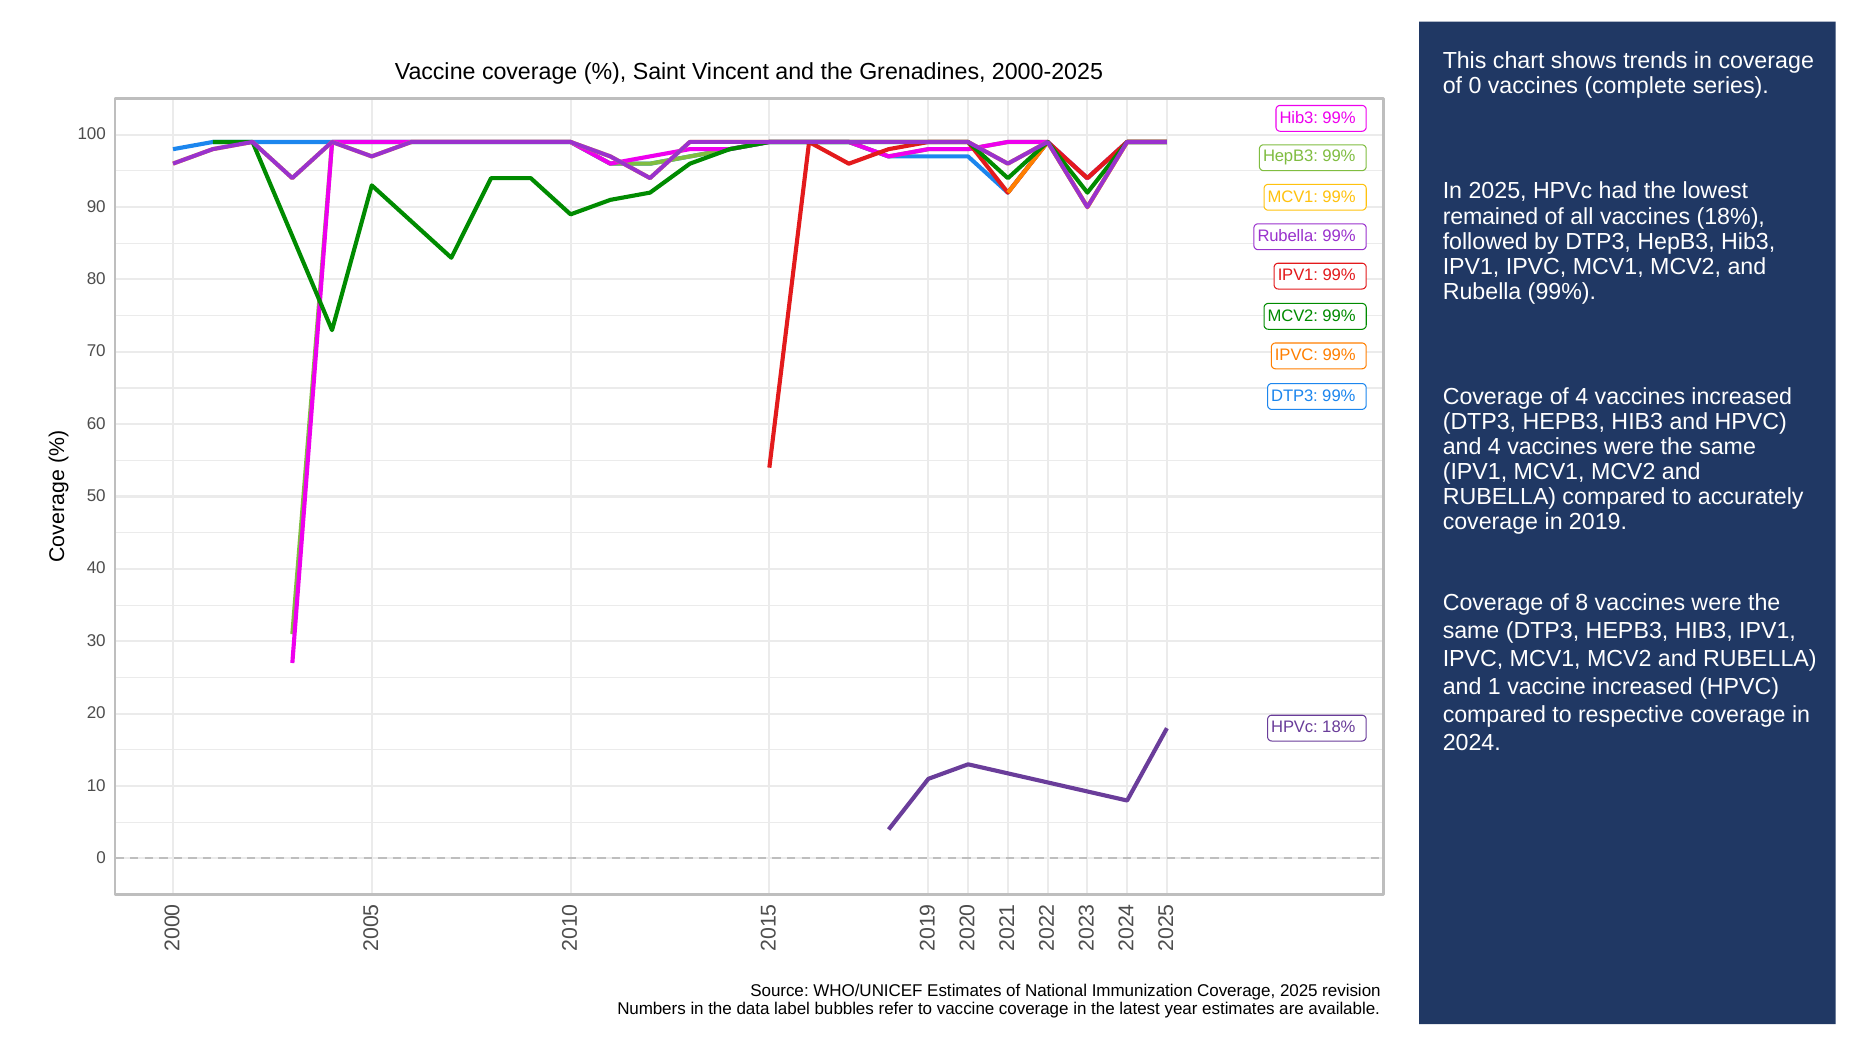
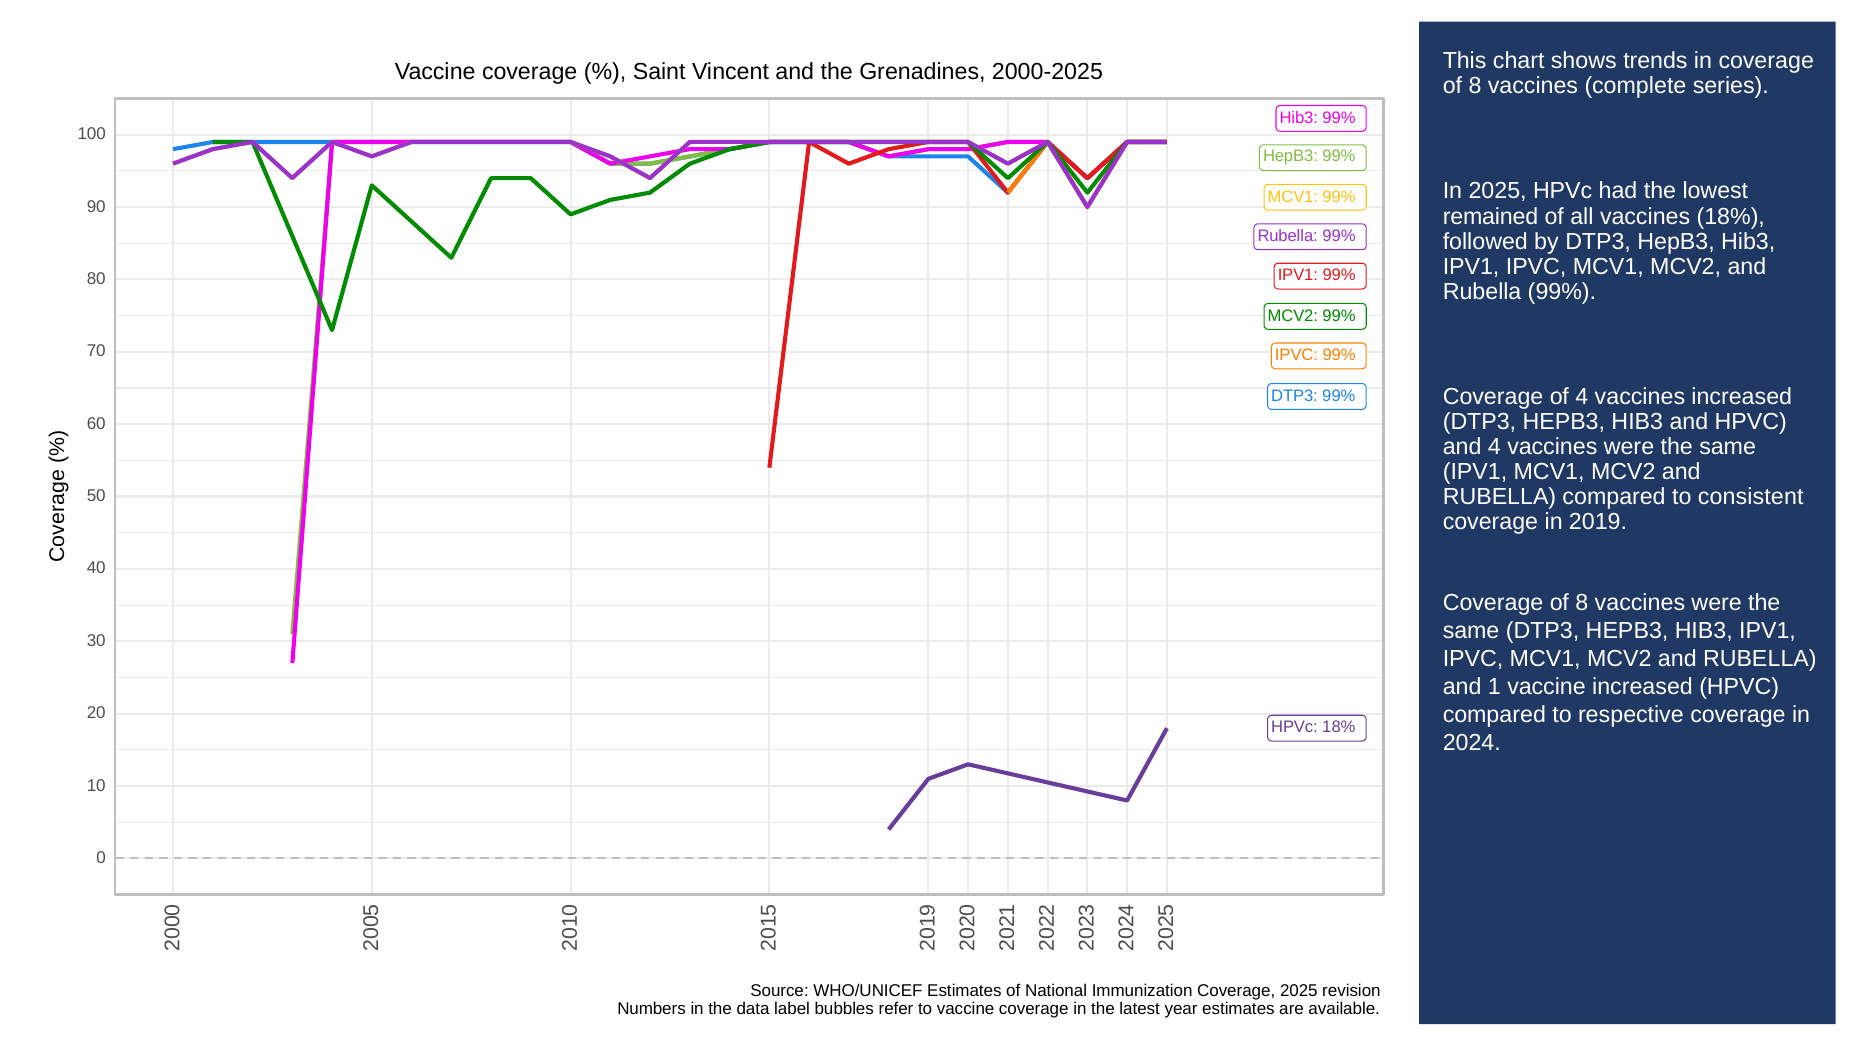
0 at (1475, 86): 0 -> 8
accurately: accurately -> consistent
